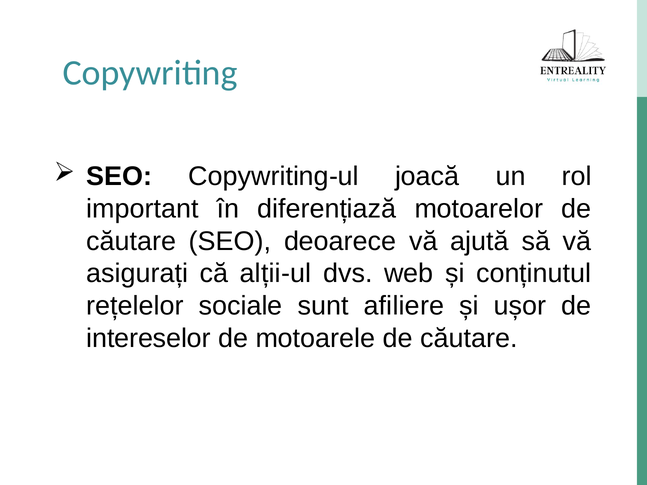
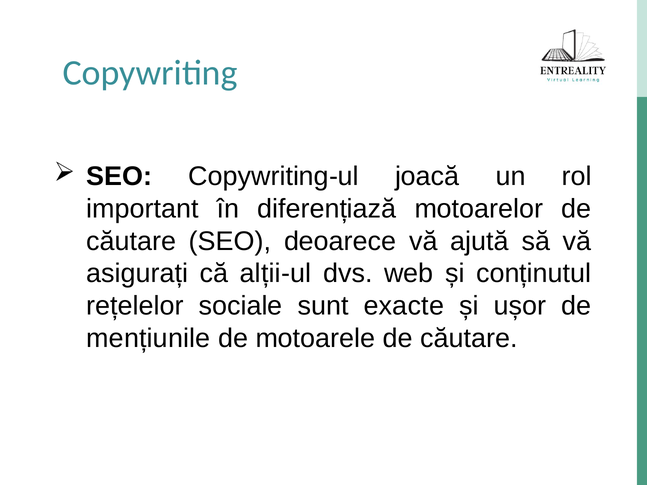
afiliere: afiliere -> exacte
intereselor: intereselor -> mențiunile
